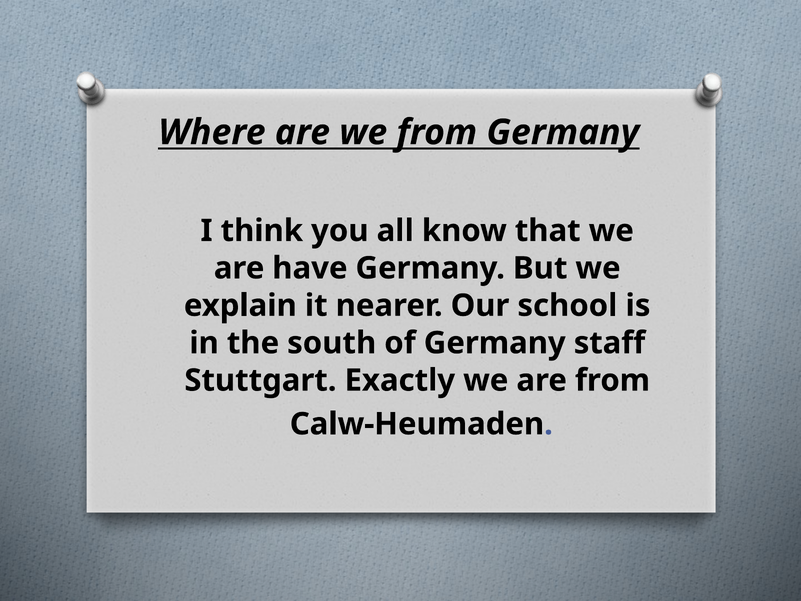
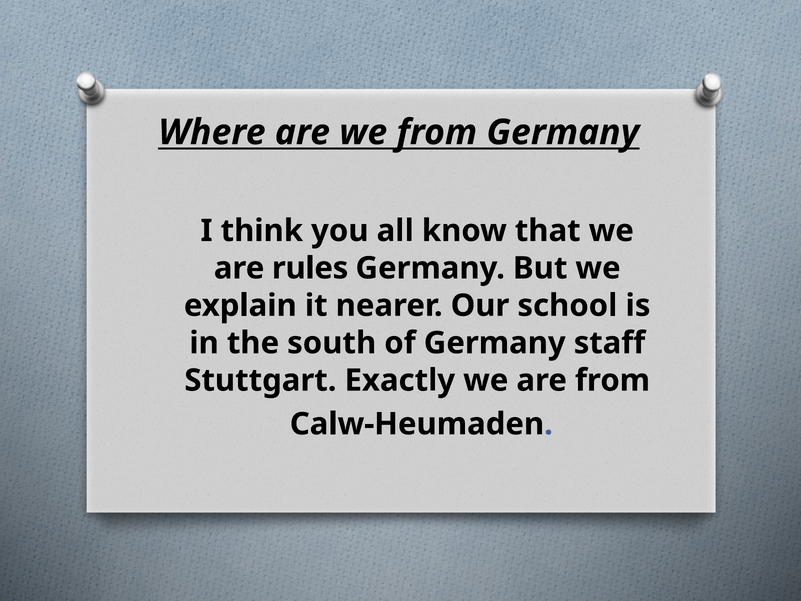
have: have -> rules
